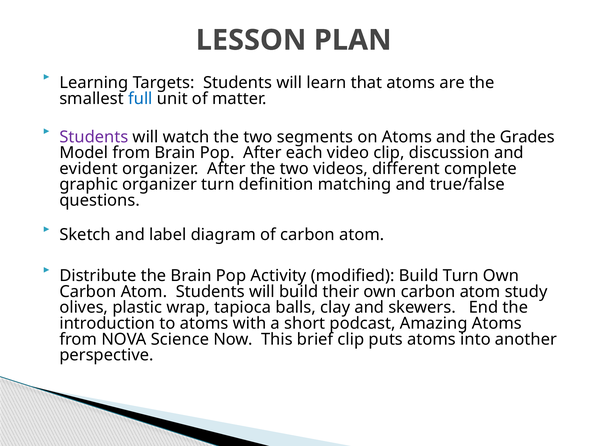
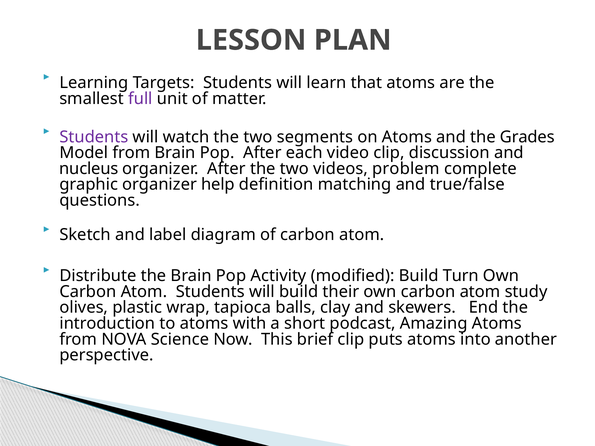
full colour: blue -> purple
evident: evident -> nucleus
different: different -> problem
organizer turn: turn -> help
